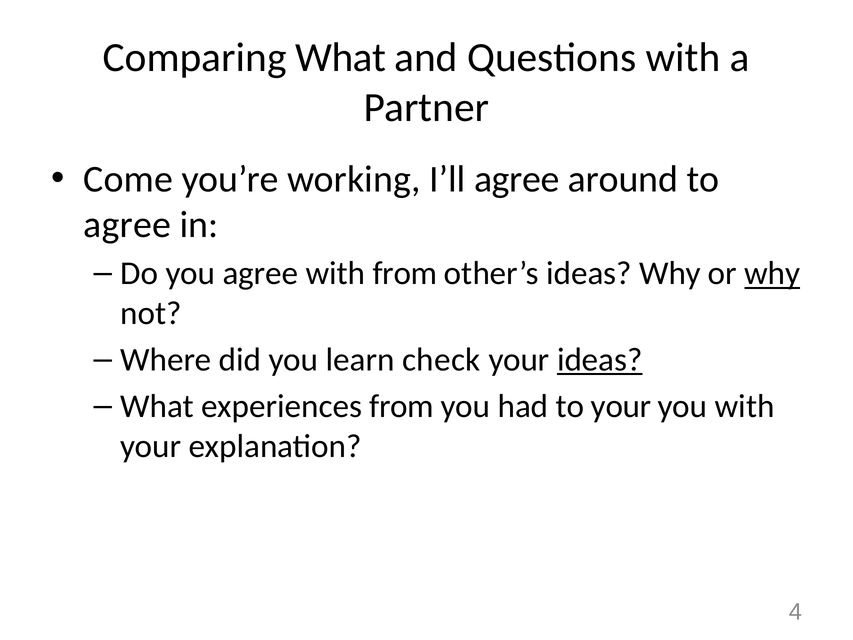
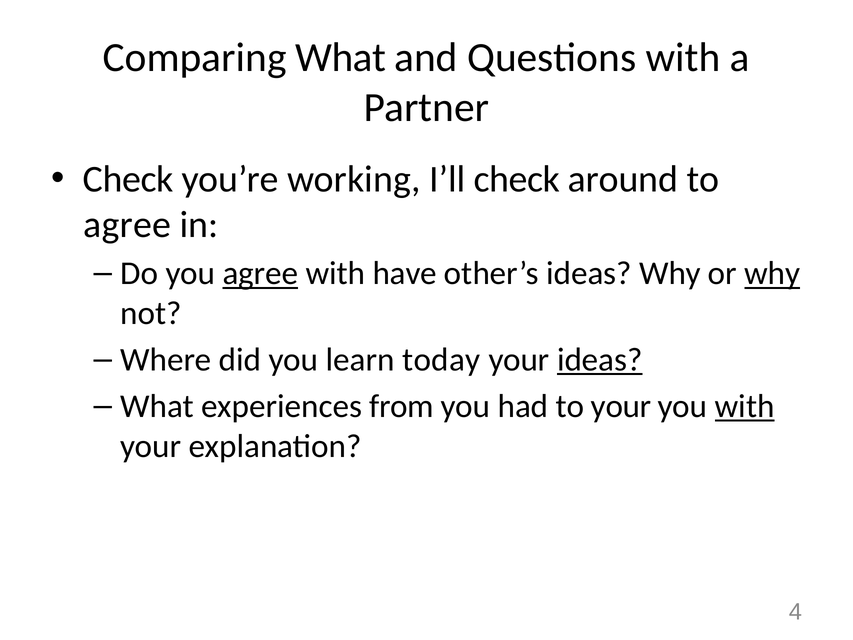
Come at (128, 179): Come -> Check
I’ll agree: agree -> check
agree at (260, 273) underline: none -> present
with from: from -> have
check: check -> today
with at (745, 406) underline: none -> present
